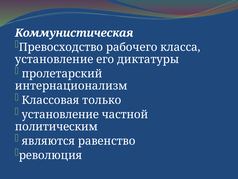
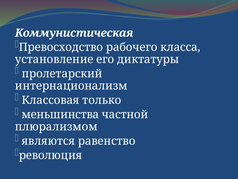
установление at (60, 114): установление -> меньшинства
политическим: политическим -> плюрализмом
